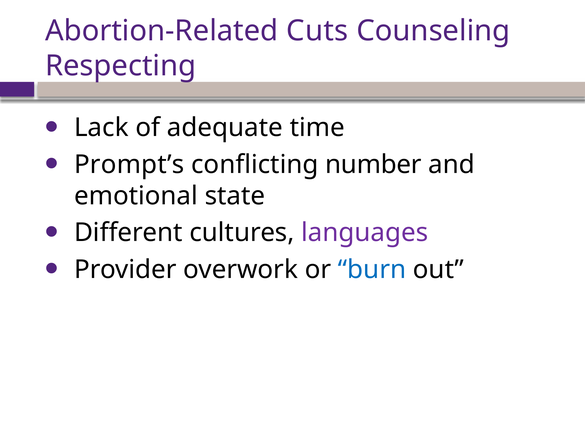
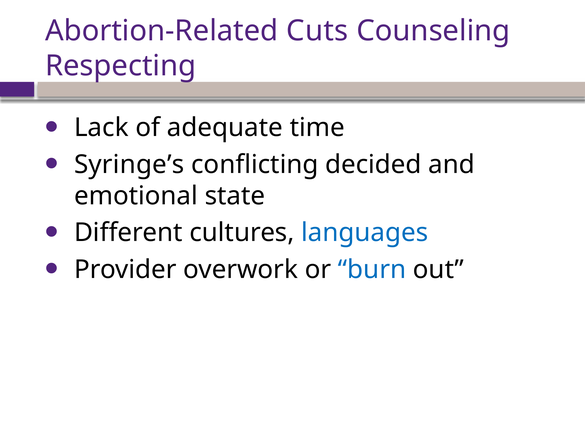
Prompt’s: Prompt’s -> Syringe’s
number: number -> decided
languages colour: purple -> blue
